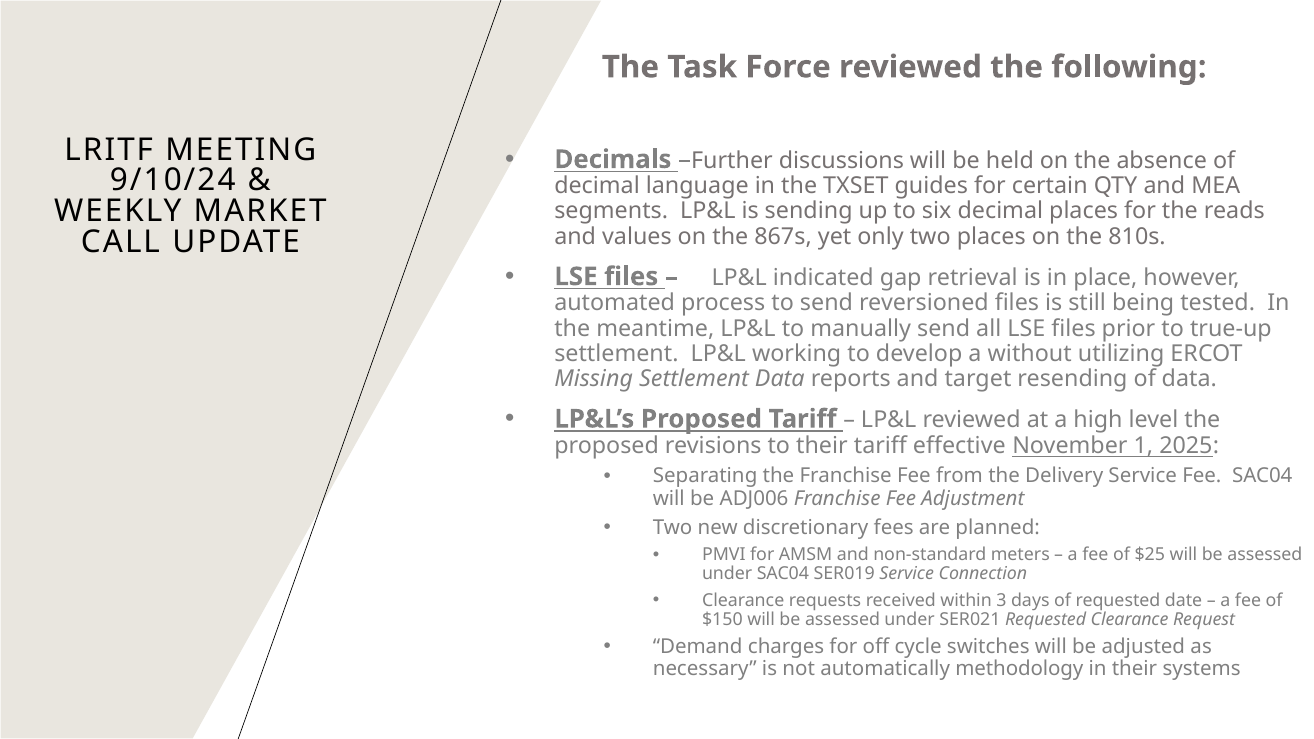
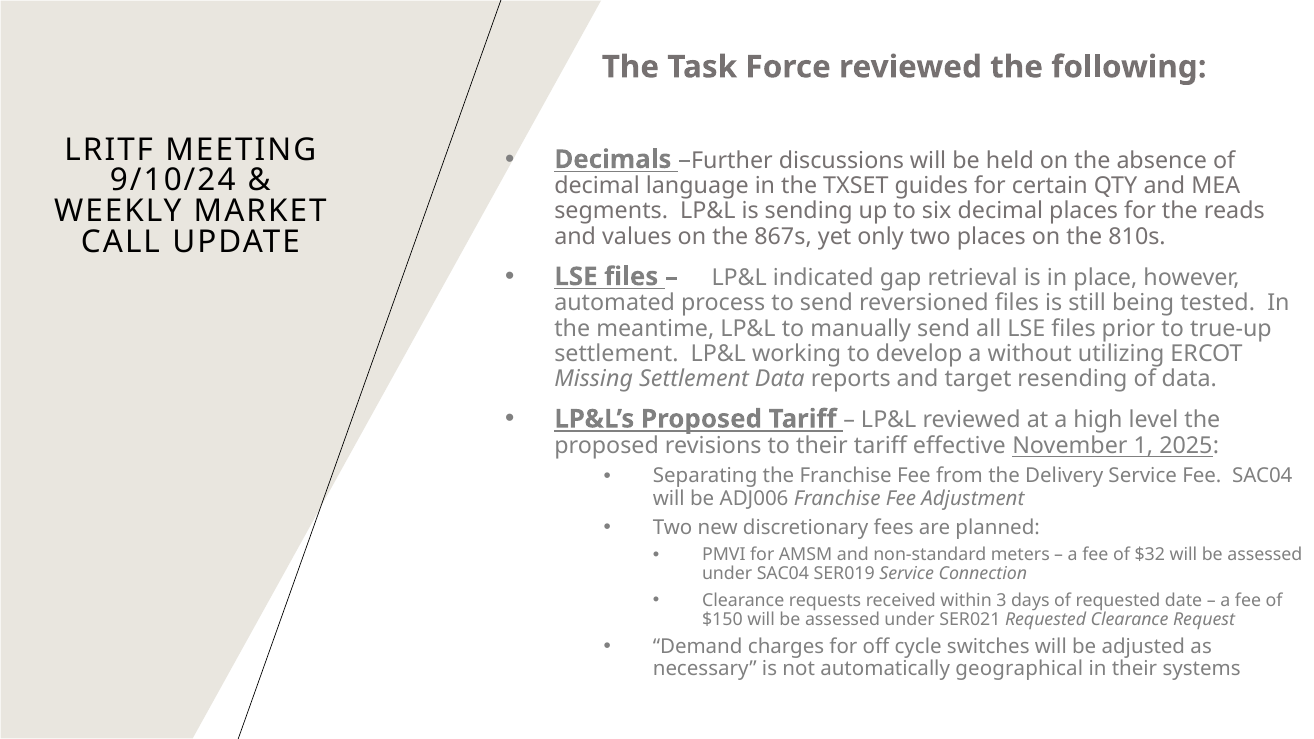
$25: $25 -> $32
methodology: methodology -> geographical
